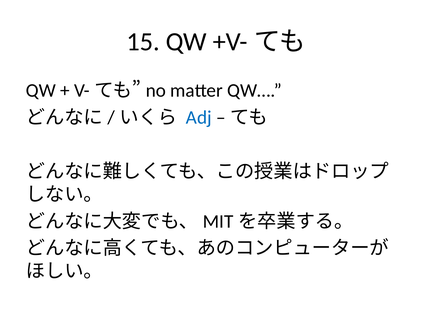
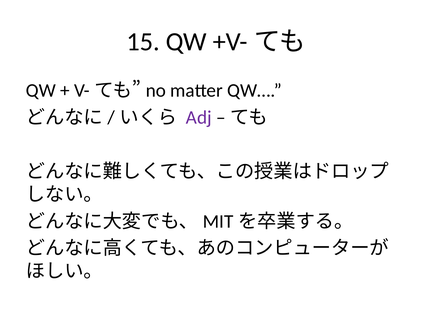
Adj colour: blue -> purple
